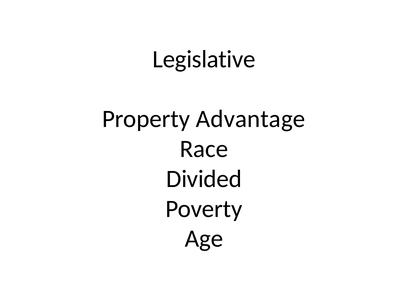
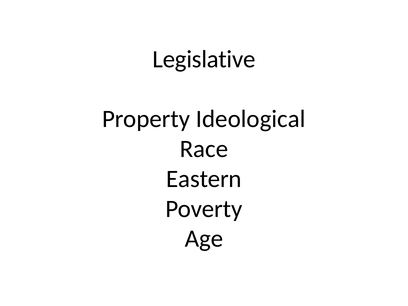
Advantage: Advantage -> Ideological
Divided: Divided -> Eastern
